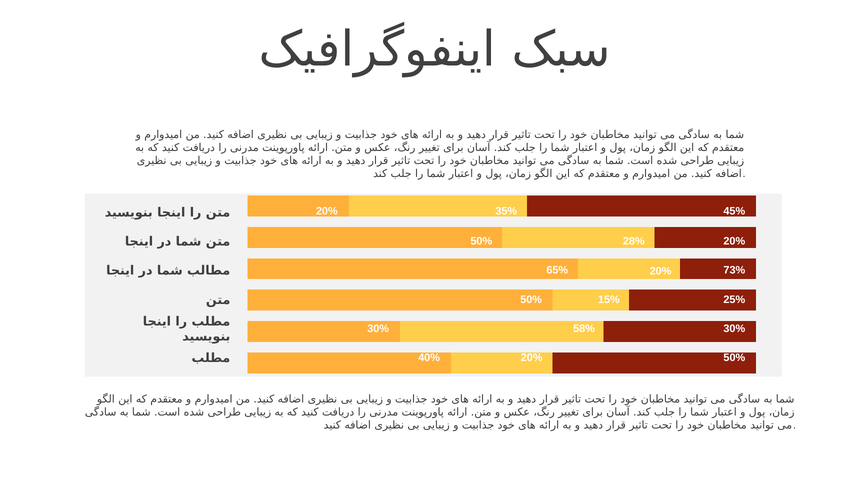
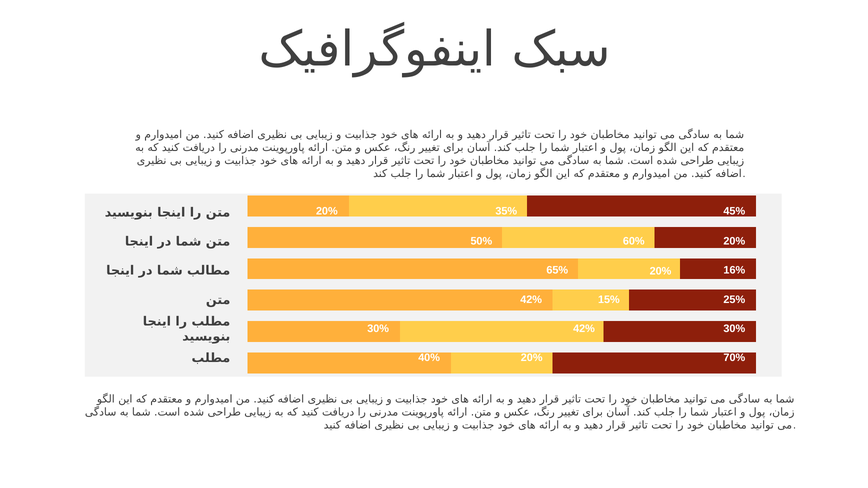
28%: 28% -> 60%
73%: 73% -> 16%
50% at (531, 300): 50% -> 42%
58% at (584, 329): 58% -> 42%
50% at (734, 358): 50% -> 70%
